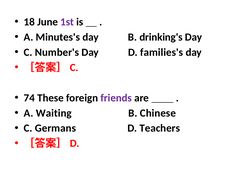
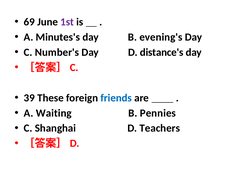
18: 18 -> 69
drinking's: drinking's -> evening's
families's: families's -> distance's
74: 74 -> 39
friends colour: purple -> blue
Chinese: Chinese -> Pennies
Germans: Germans -> Shanghai
